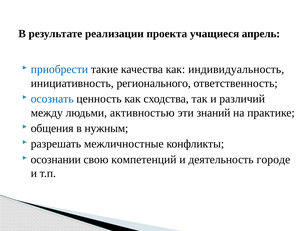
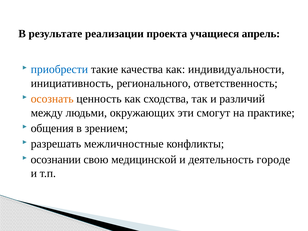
индивидуальность: индивидуальность -> индивидуальности
осознать colour: blue -> orange
активностью: активностью -> окружающих
знаний: знаний -> смогут
нужным: нужным -> зрением
компетенций: компетенций -> медицинской
